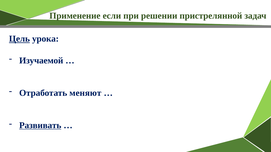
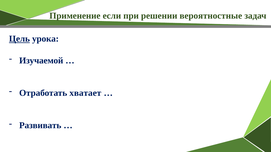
пристрелянной: пристрелянной -> вероятностные
меняют: меняют -> хватает
Развивать underline: present -> none
